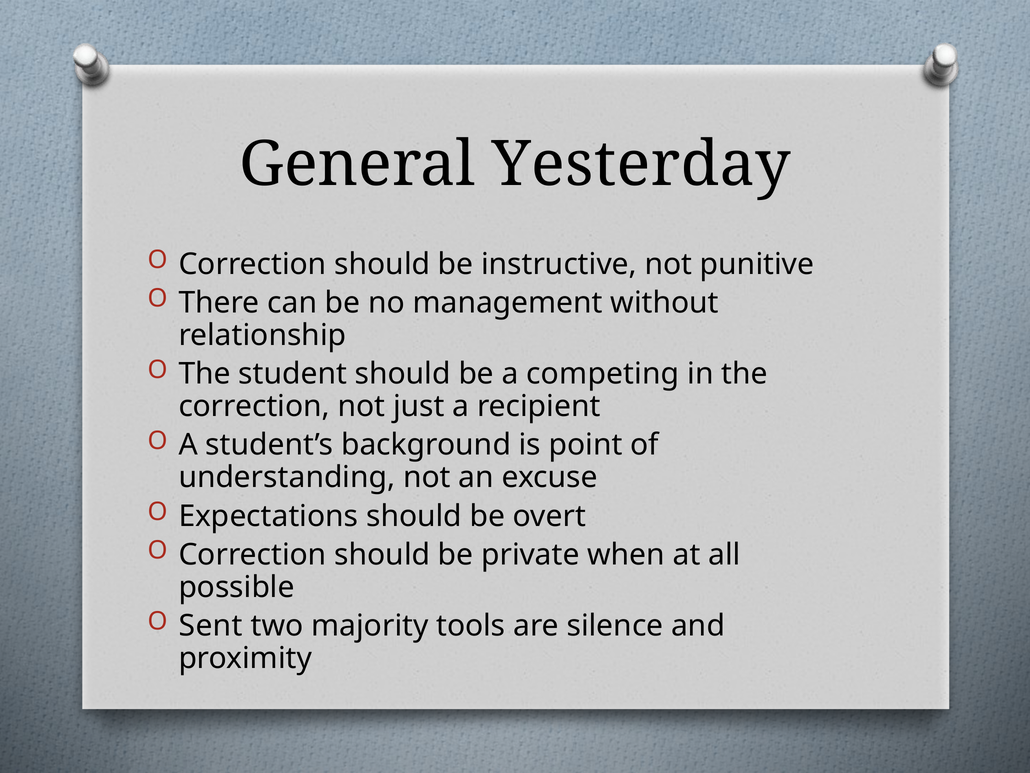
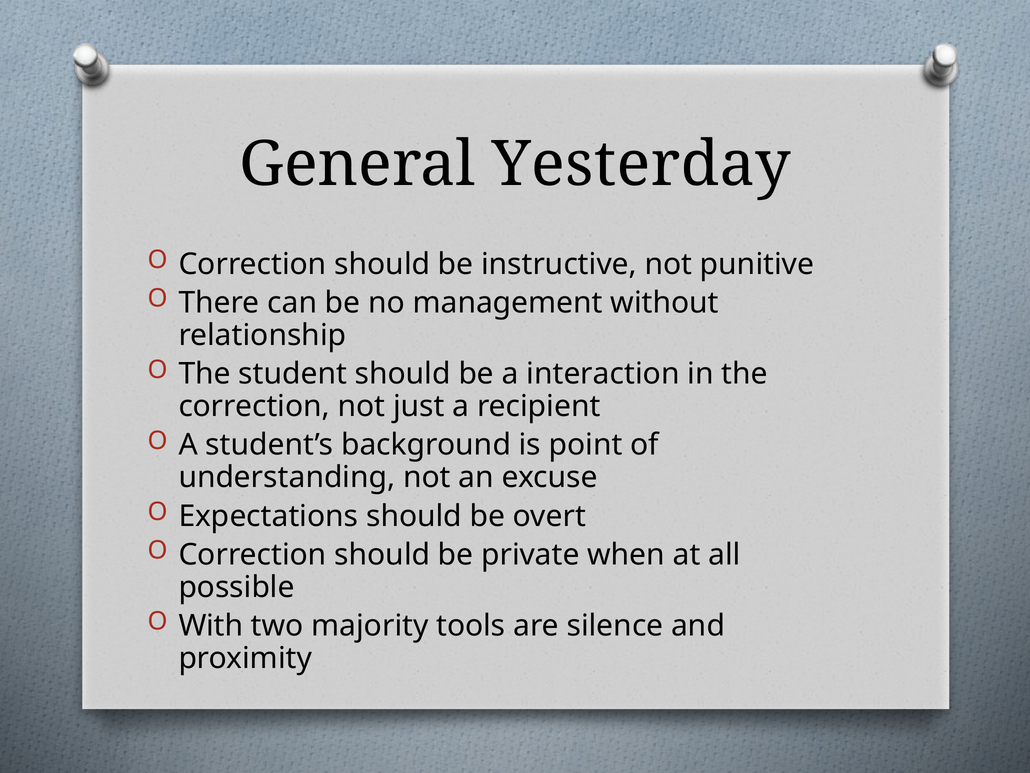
competing: competing -> interaction
Sent: Sent -> With
